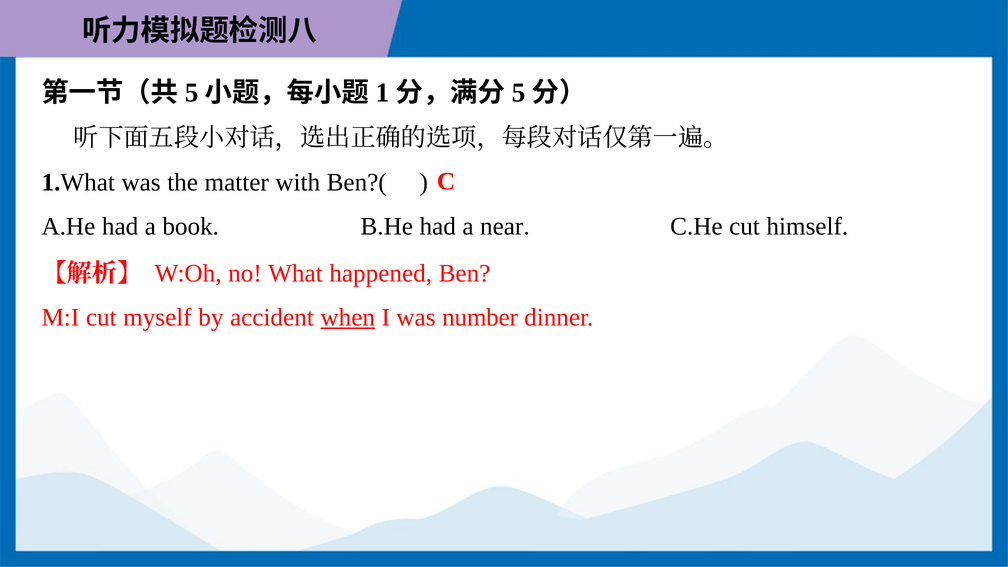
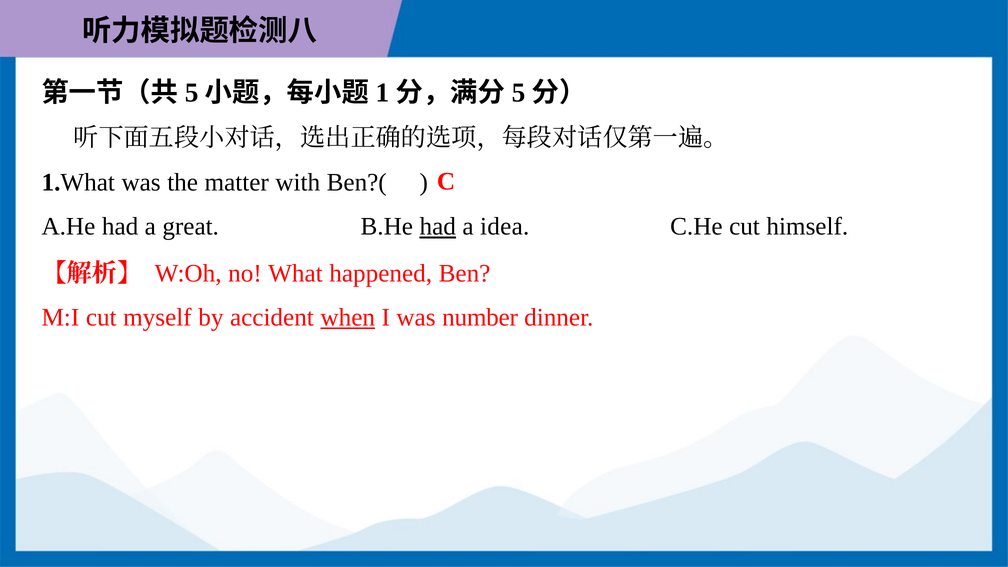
book: book -> great
had at (438, 227) underline: none -> present
near: near -> idea
